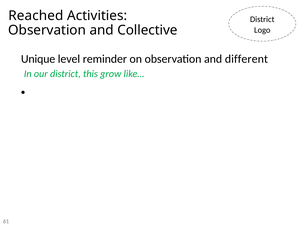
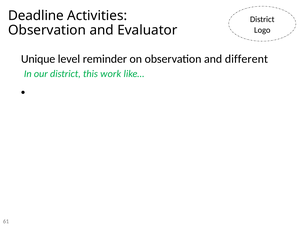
Reached: Reached -> Deadline
Collective: Collective -> Evaluator
grow: grow -> work
